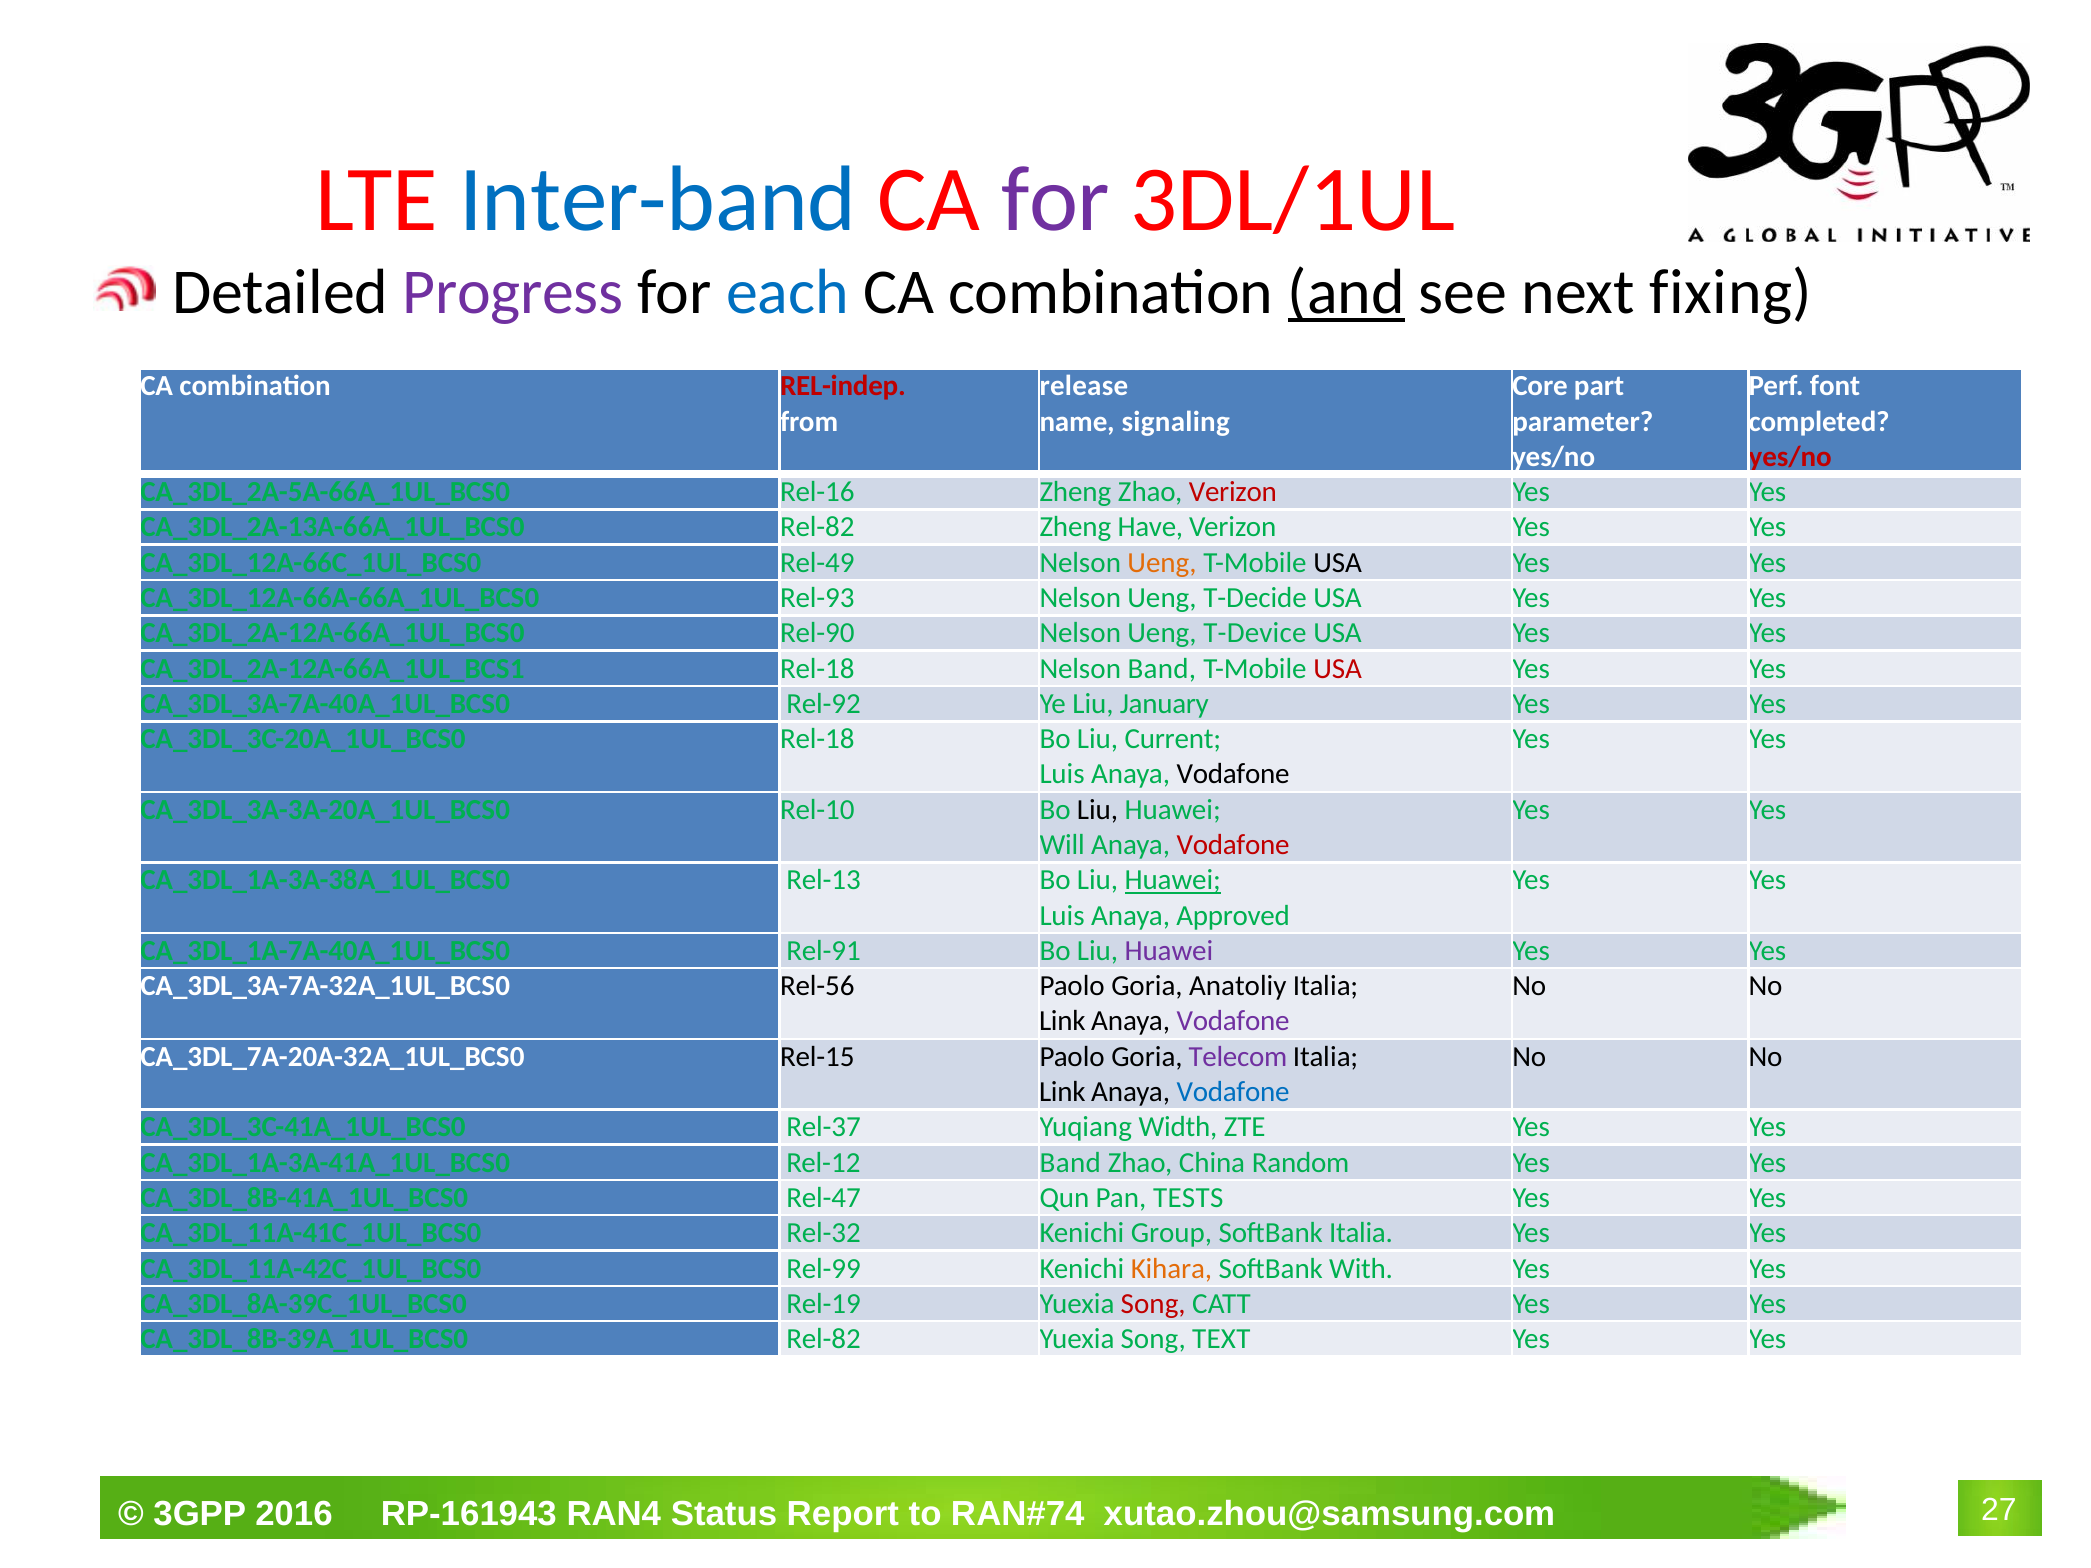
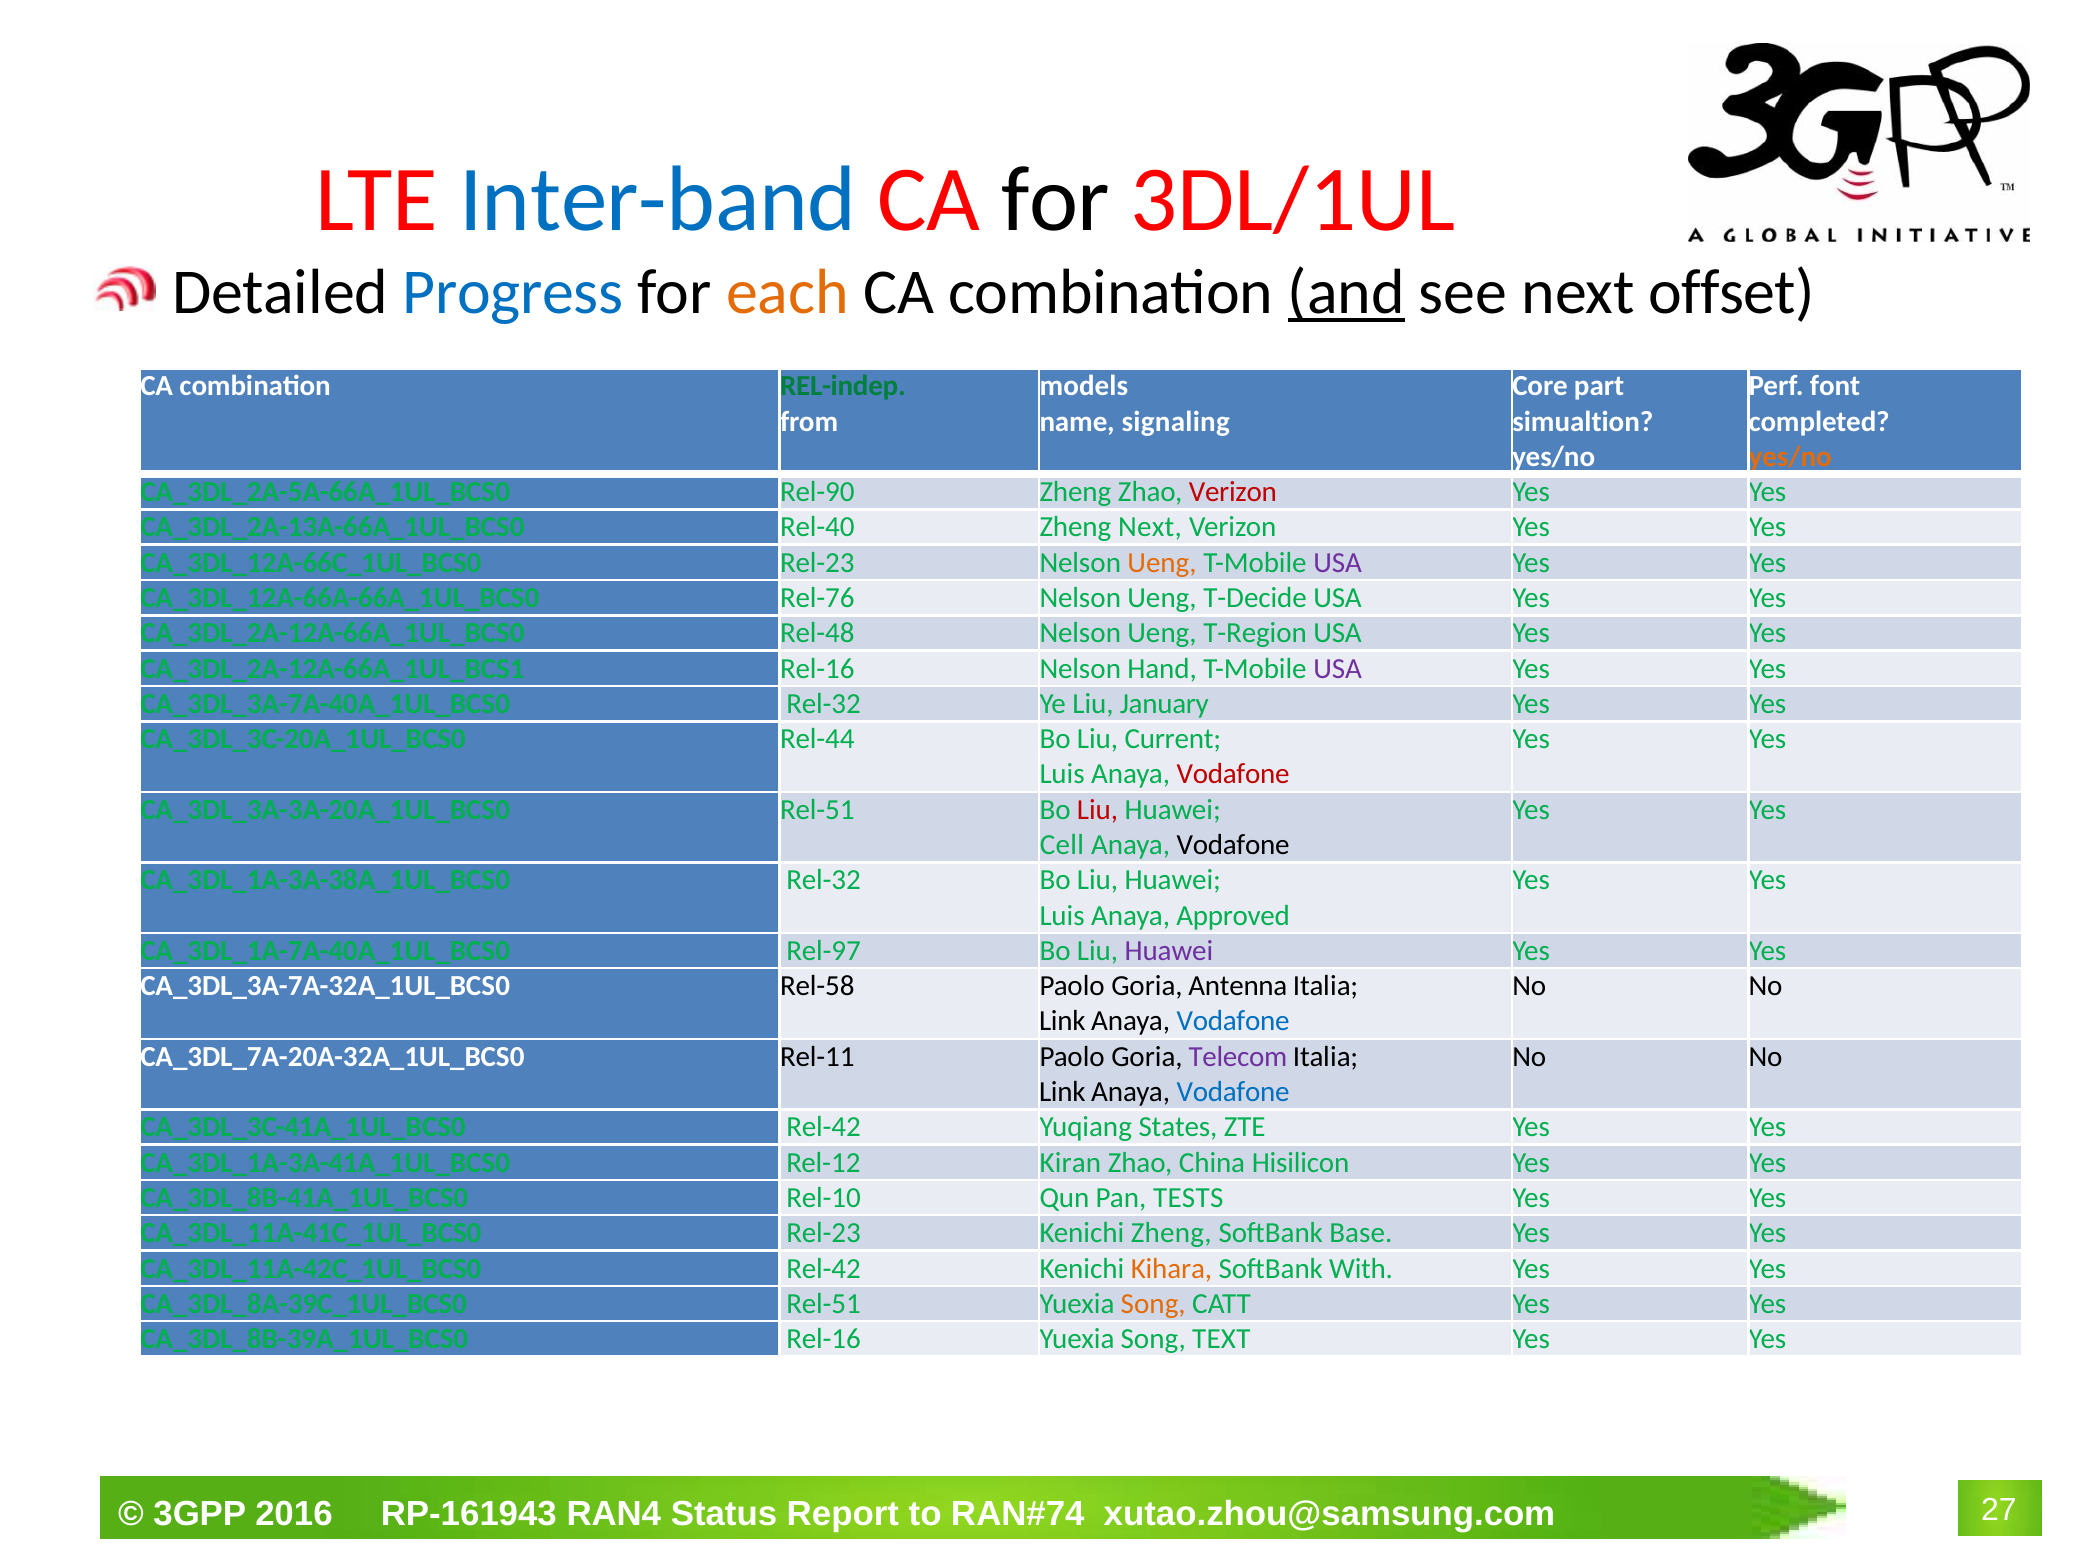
for at (1056, 200) colour: purple -> black
Progress colour: purple -> blue
each colour: blue -> orange
fixing: fixing -> offset
REL-indep colour: red -> green
release: release -> models
parameter: parameter -> simualtion
yes/no at (1790, 457) colour: red -> orange
Rel-16: Rel-16 -> Rel-90
Rel-82 at (817, 527): Rel-82 -> Rel-40
Zheng Have: Have -> Next
Rel-49 at (817, 563): Rel-49 -> Rel-23
USA at (1338, 563) colour: black -> purple
Rel-93: Rel-93 -> Rel-76
Rel-90: Rel-90 -> Rel-48
T-Device: T-Device -> T-Region
Rel-18 at (817, 669): Rel-18 -> Rel-16
Nelson Band: Band -> Hand
USA at (1338, 669) colour: red -> purple
Rel-92 at (823, 704): Rel-92 -> Rel-32
Rel-18 at (817, 739): Rel-18 -> Rel-44
Vodafone at (1233, 775) colour: black -> red
Rel-10 at (817, 810): Rel-10 -> Rel-51
Liu at (1098, 810) colour: black -> red
Will: Will -> Cell
Vodafone at (1233, 845) colour: red -> black
Rel-13 at (823, 880): Rel-13 -> Rel-32
Huawei at (1173, 880) underline: present -> none
Rel-91: Rel-91 -> Rel-97
Rel-56: Rel-56 -> Rel-58
Anatoliy: Anatoliy -> Antenna
Vodafone at (1233, 1022) colour: purple -> blue
Rel-15: Rel-15 -> Rel-11
Rel-37 at (823, 1127): Rel-37 -> Rel-42
Width: Width -> States
Rel-12 Band: Band -> Kiran
Random: Random -> Hisilicon
Rel-47: Rel-47 -> Rel-10
Rel-32 at (823, 1233): Rel-32 -> Rel-23
Kenichi Group: Group -> Zheng
SoftBank Italia: Italia -> Base
Rel-99 at (823, 1269): Rel-99 -> Rel-42
Rel-19 at (823, 1304): Rel-19 -> Rel-51
Song at (1153, 1304) colour: red -> orange
Rel-82 at (823, 1339): Rel-82 -> Rel-16
